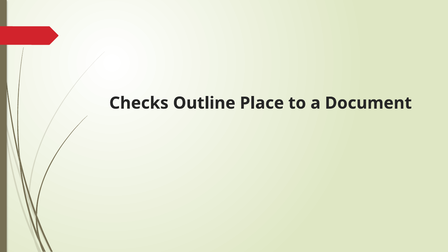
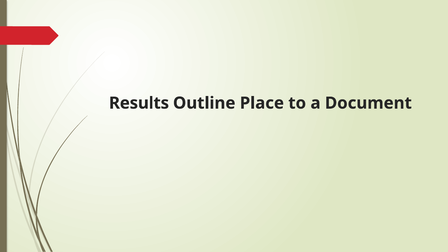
Checks: Checks -> Results
